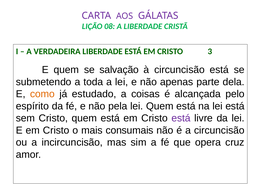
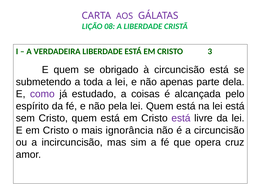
salvação: salvação -> obrigado
como colour: orange -> purple
consumais: consumais -> ignorância
